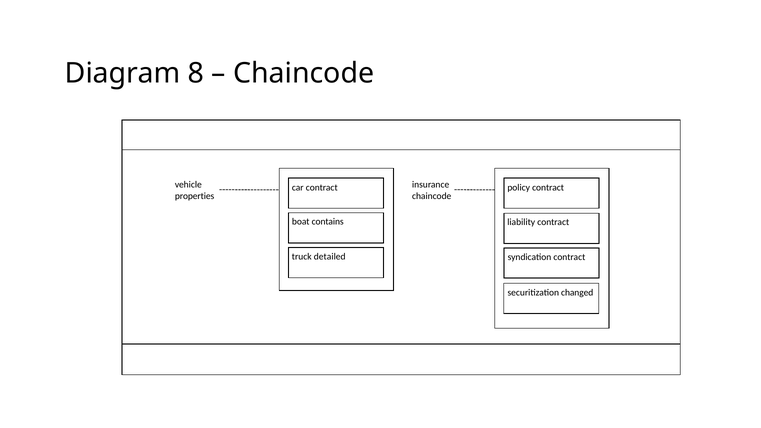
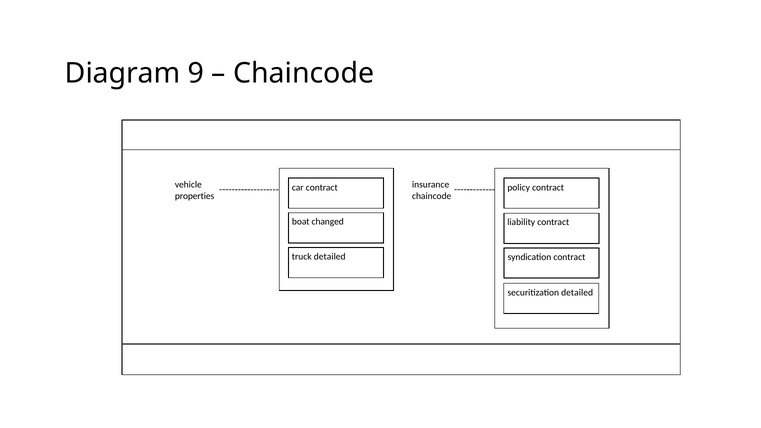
8: 8 -> 9
contains: contains -> changed
securitization changed: changed -> detailed
